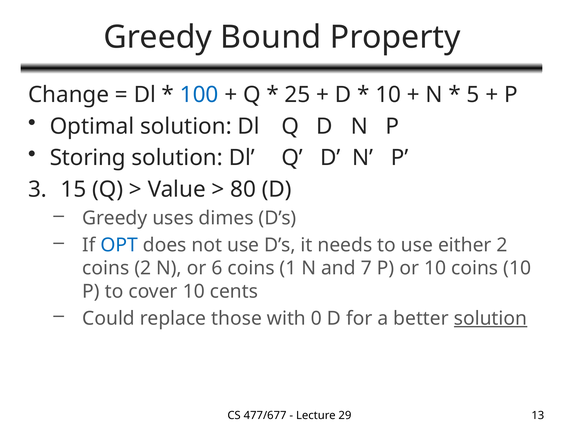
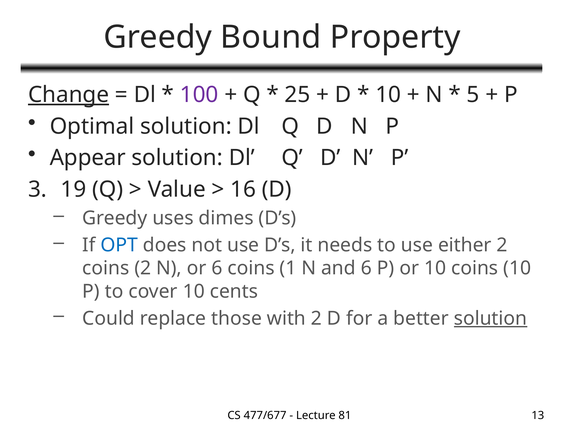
Change underline: none -> present
100 colour: blue -> purple
Storing: Storing -> Appear
15: 15 -> 19
80: 80 -> 16
and 7: 7 -> 6
with 0: 0 -> 2
29: 29 -> 81
